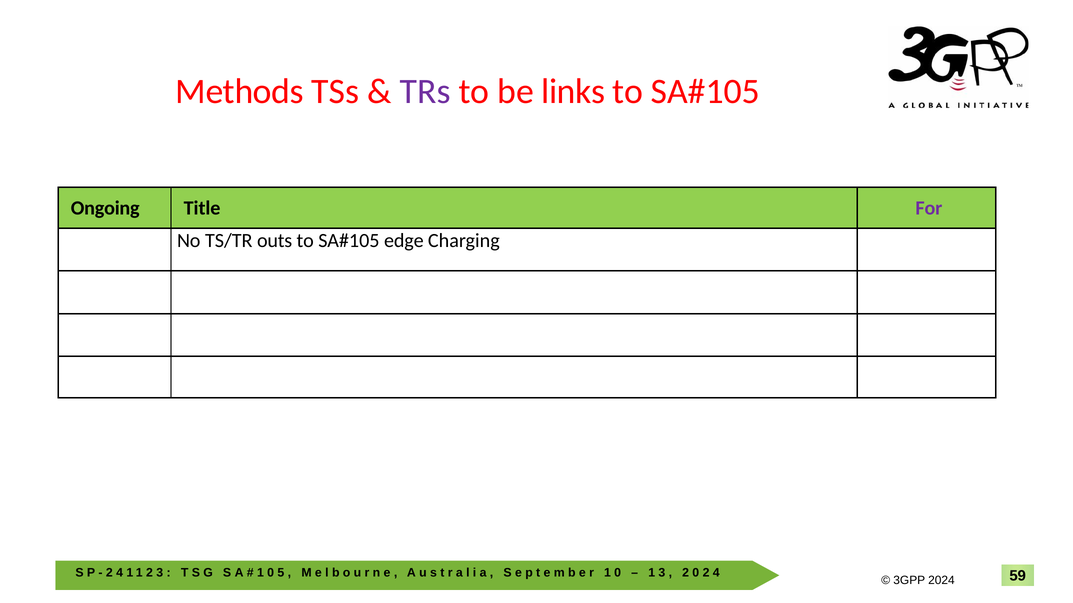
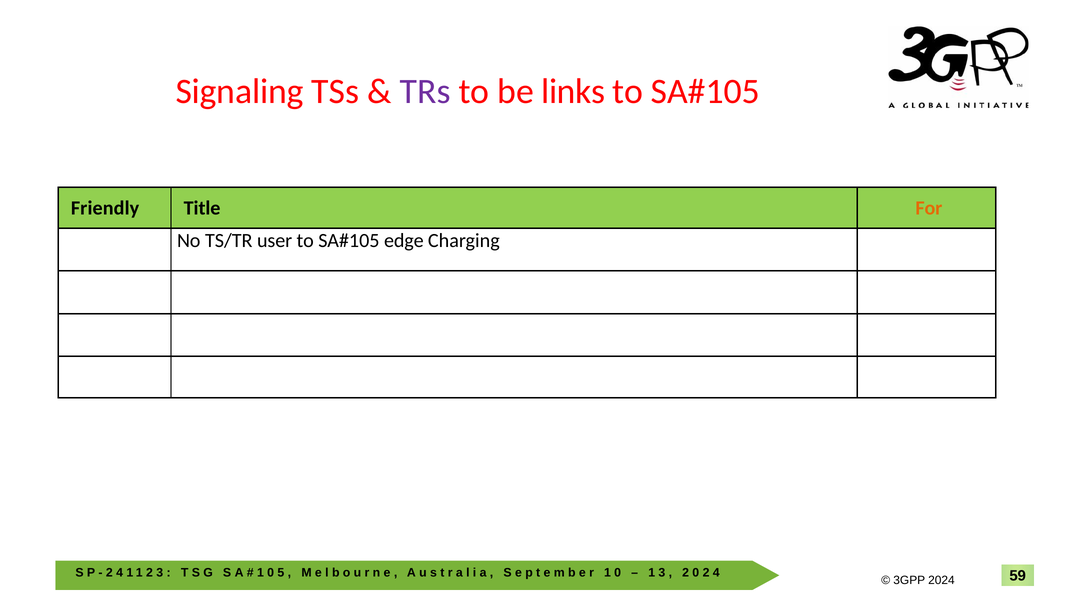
Methods: Methods -> Signaling
Ongoing: Ongoing -> Friendly
For colour: purple -> orange
outs: outs -> user
